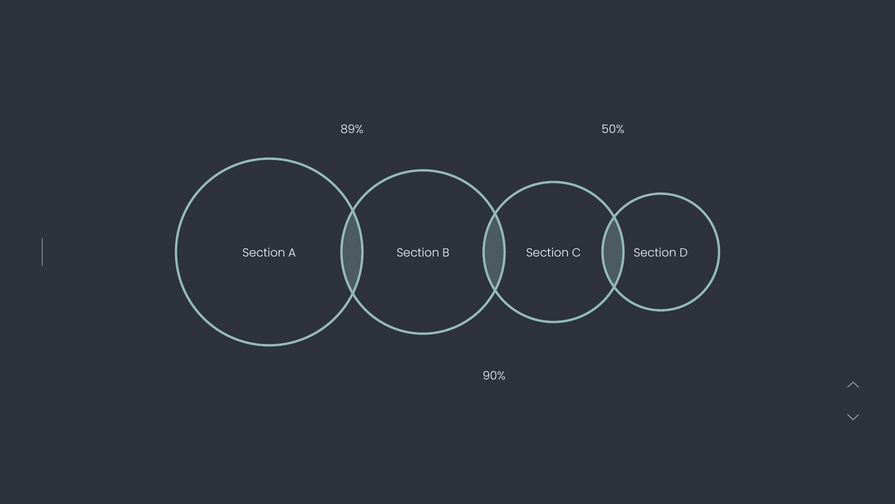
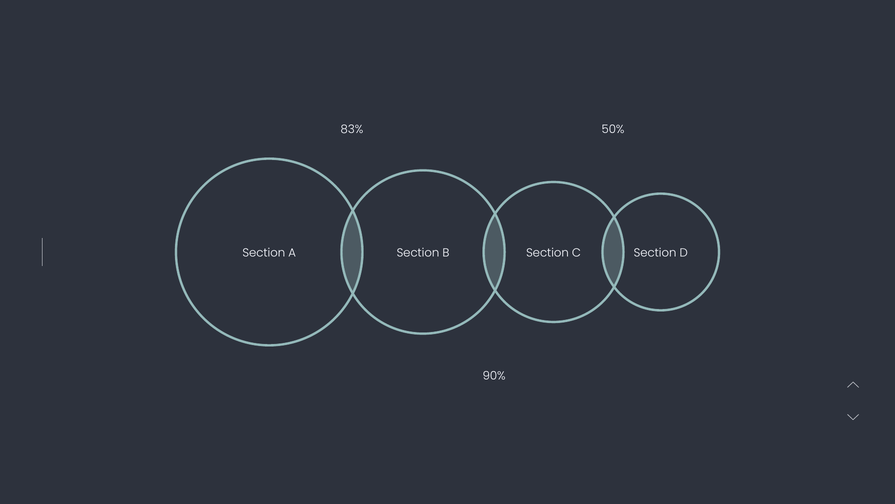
89%: 89% -> 83%
